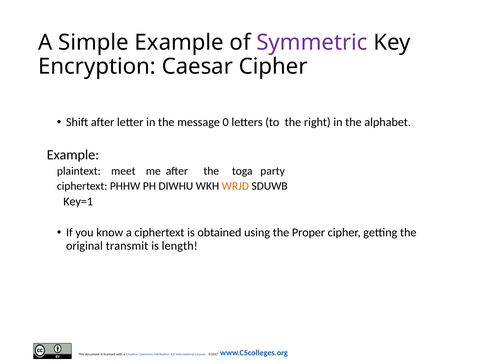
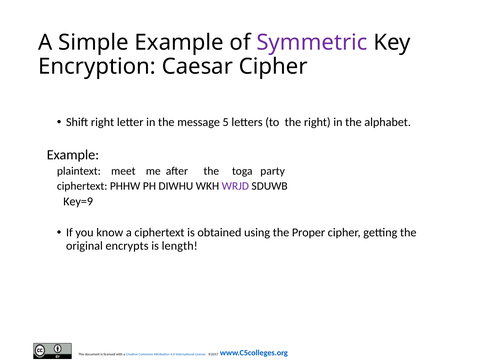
Shift after: after -> right
0: 0 -> 5
WRJD colour: orange -> purple
Key=1: Key=1 -> Key=9
transmit: transmit -> encrypts
